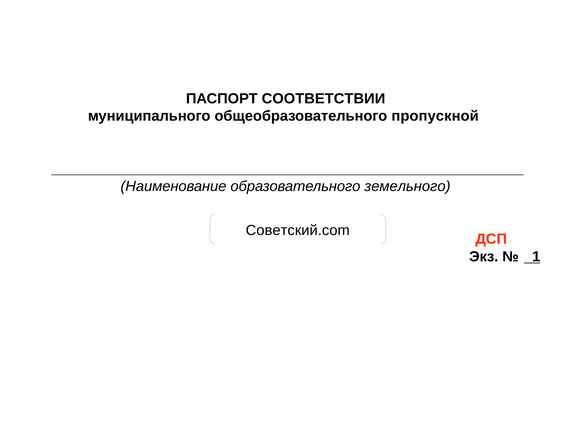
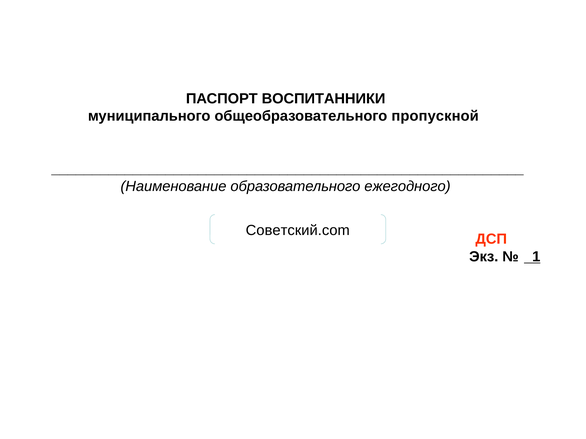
СООТВЕТСТВИИ: СООТВЕТСТВИИ -> ВОСПИТАННИКИ
земельного: земельного -> ежегодного
